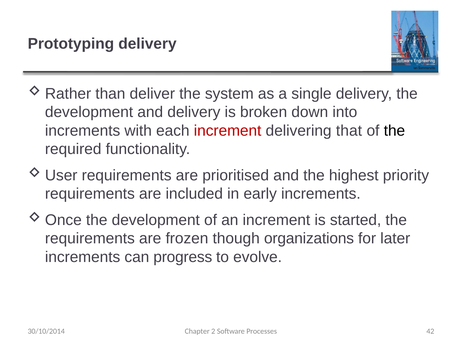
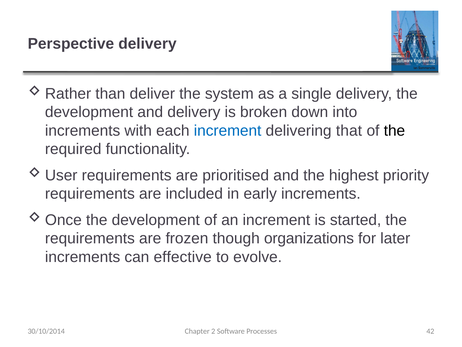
Prototyping: Prototyping -> Perspective
increment at (228, 130) colour: red -> blue
progress: progress -> effective
